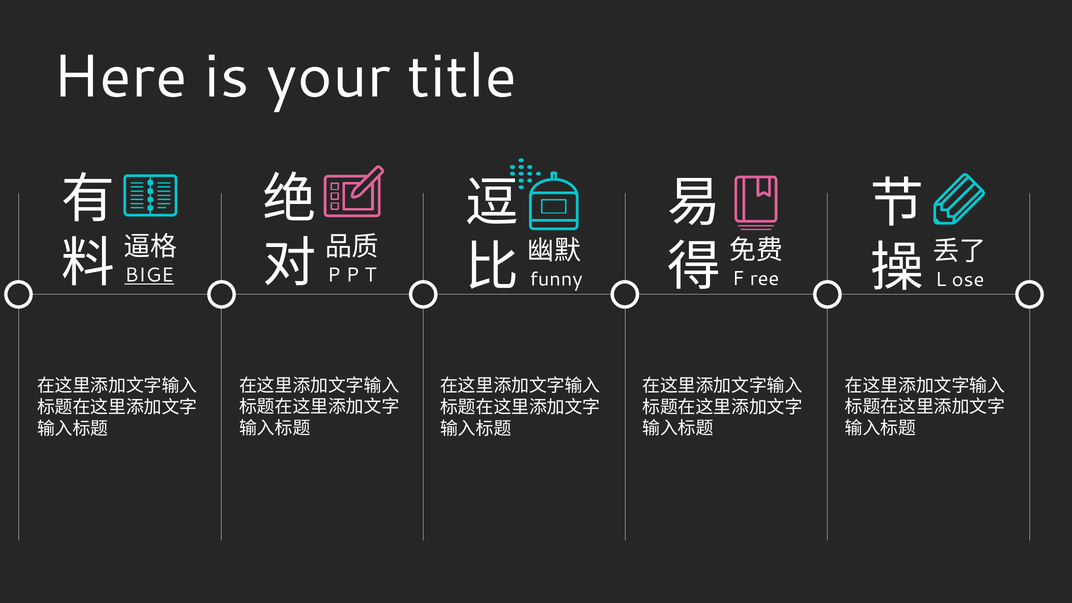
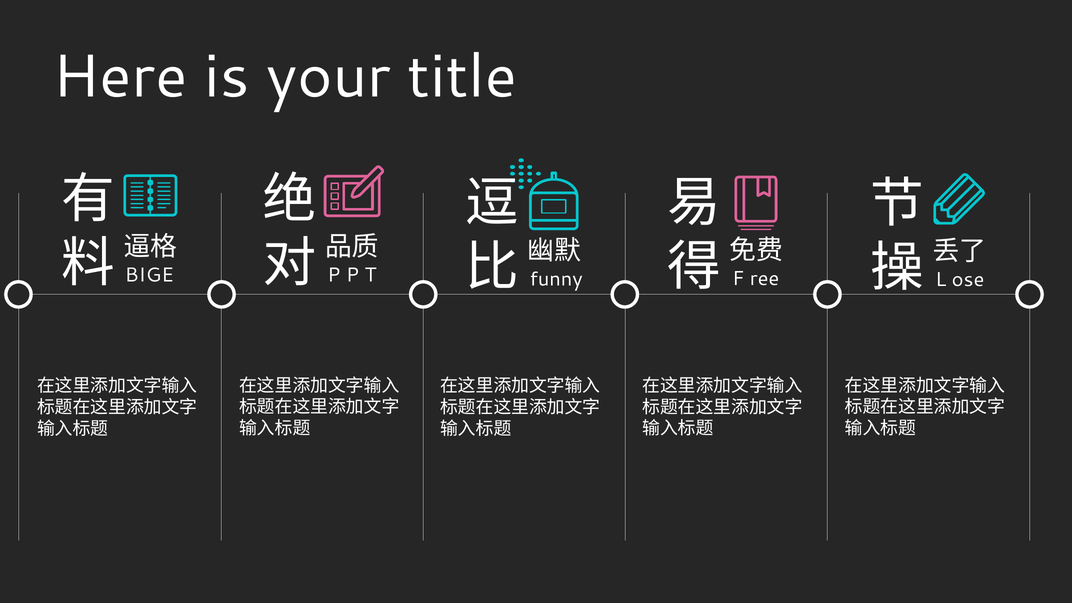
BIGE underline: present -> none
